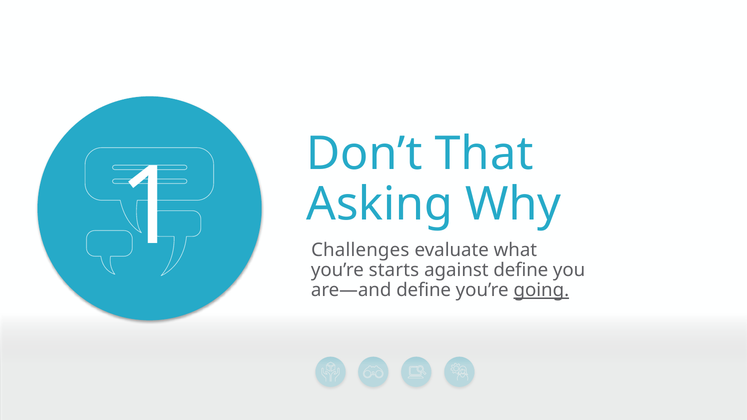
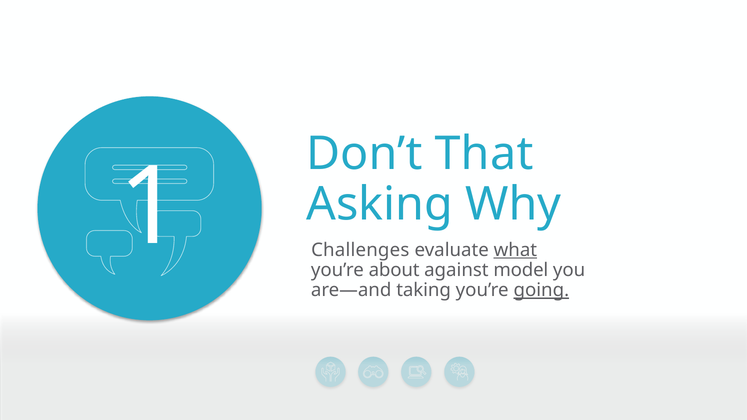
what underline: none -> present
starts: starts -> about
against define: define -> model
are—and define: define -> taking
